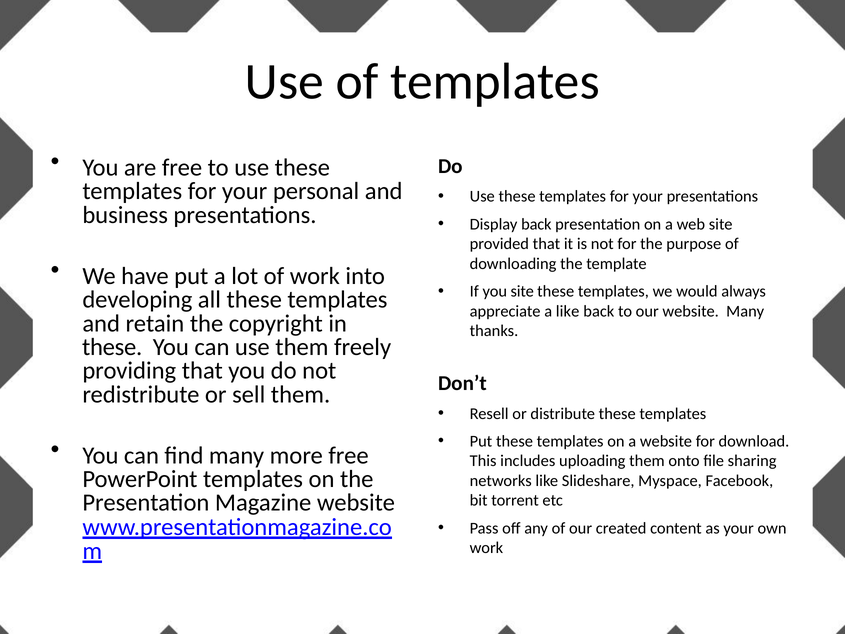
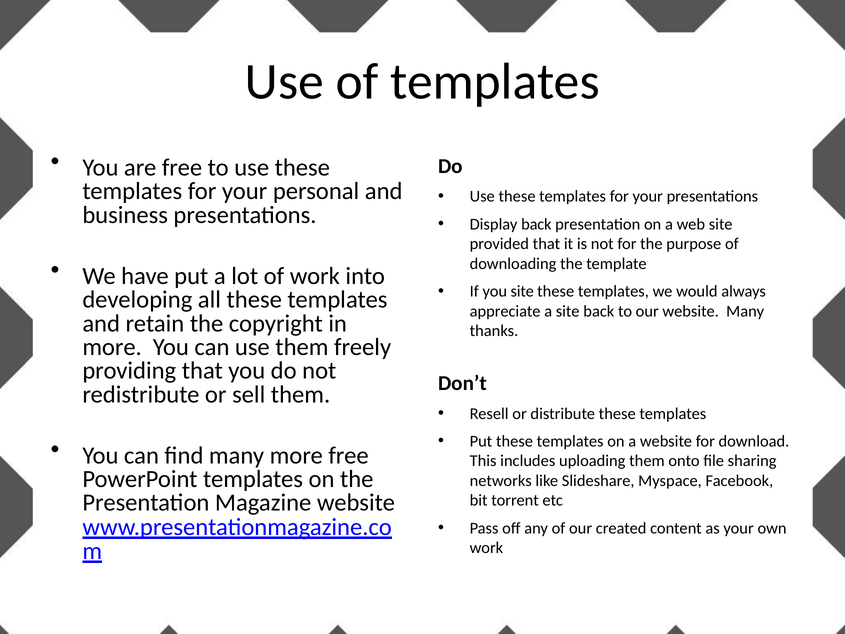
a like: like -> site
these at (112, 347): these -> more
